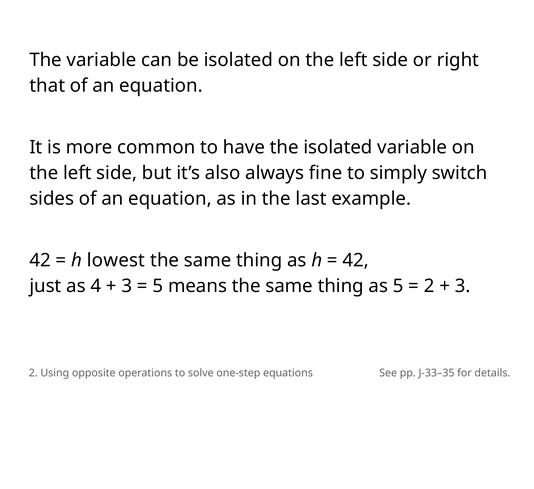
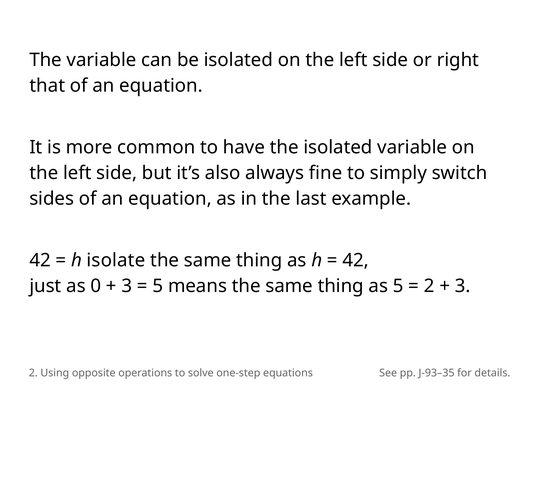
lowest: lowest -> isolate
4: 4 -> 0
J-33–35: J-33–35 -> J-93–35
